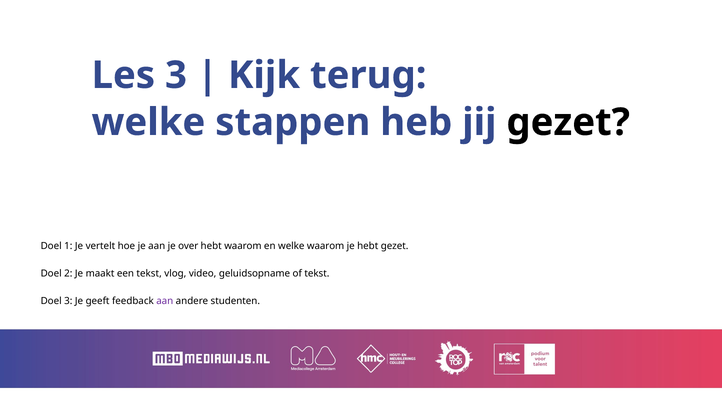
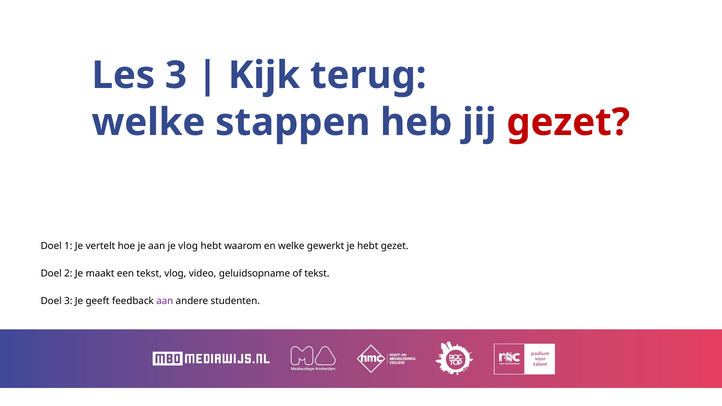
gezet at (568, 122) colour: black -> red
je over: over -> vlog
welke waarom: waarom -> gewerkt
